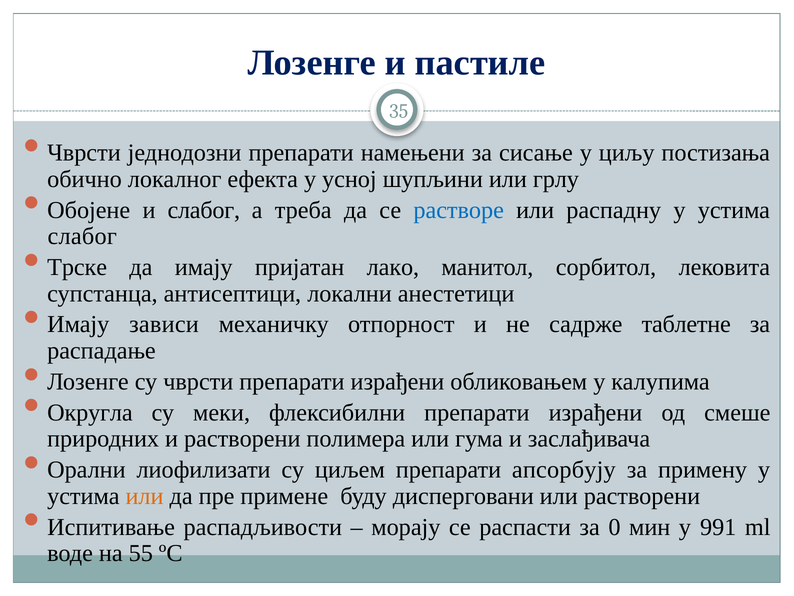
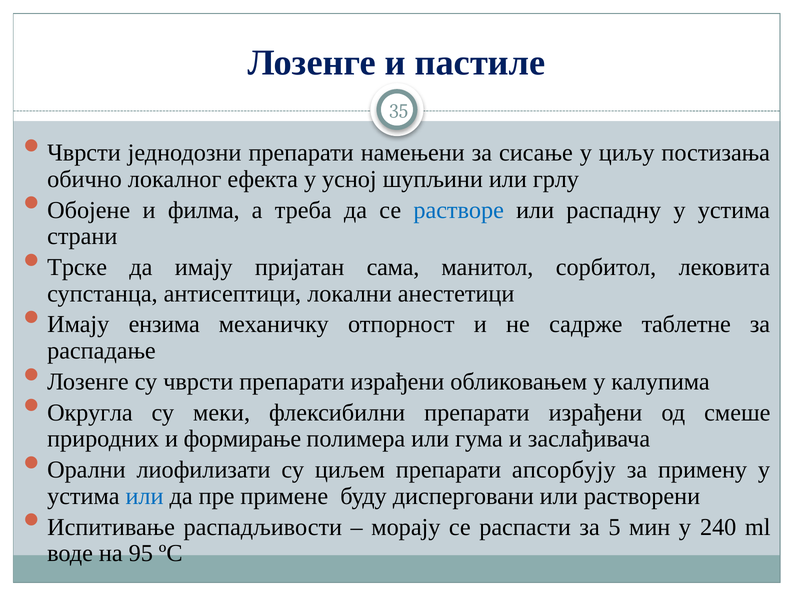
и слабог: слабог -> филма
слабог at (82, 236): слабог -> страни
лако: лако -> сама
зависи: зависи -> ензима
и растворени: растворени -> формирање
или at (145, 496) colour: orange -> blue
0: 0 -> 5
991: 991 -> 240
55: 55 -> 95
